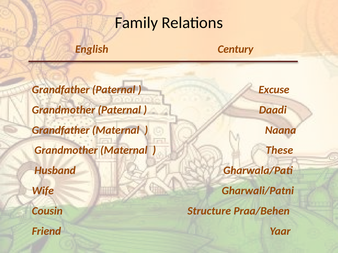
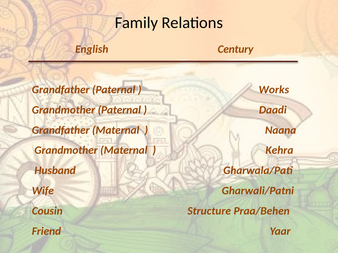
Excuse: Excuse -> Works
These: These -> Kehra
